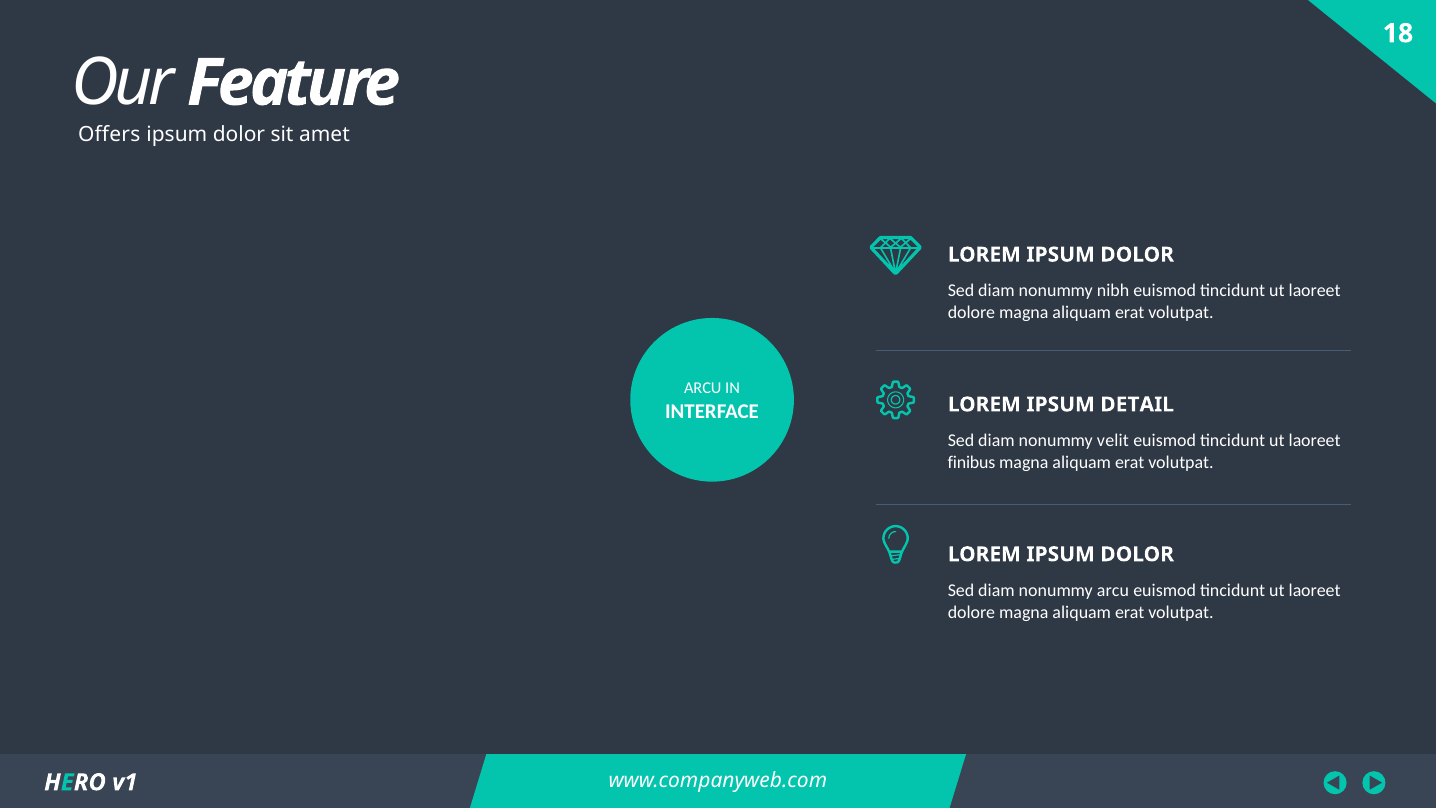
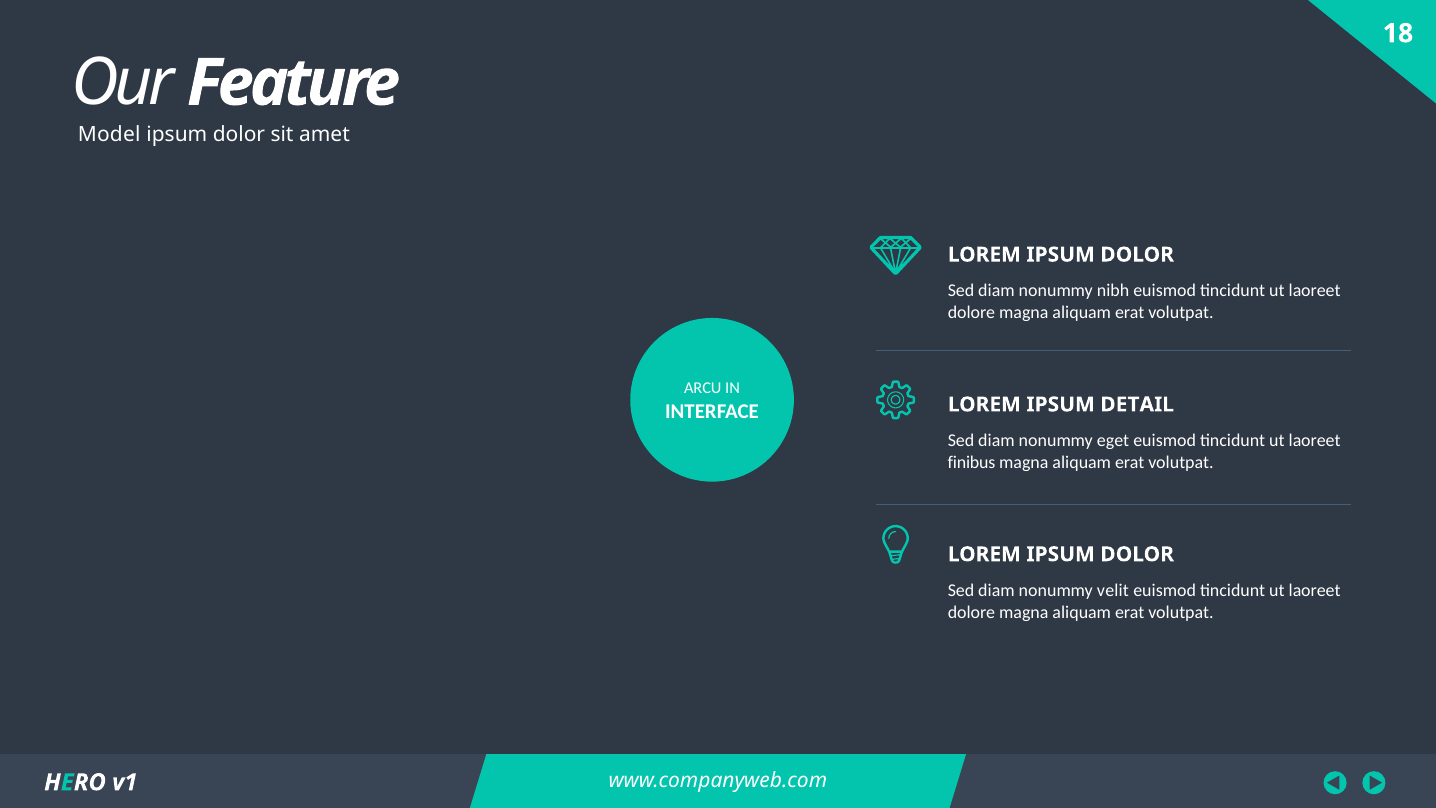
Offers: Offers -> Model
velit: velit -> eget
nonummy arcu: arcu -> velit
